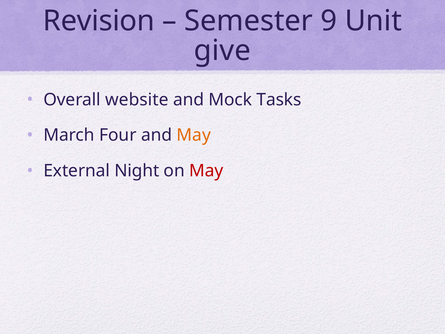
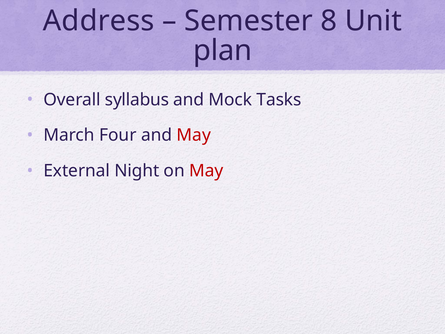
Revision: Revision -> Address
9: 9 -> 8
give: give -> plan
website: website -> syllabus
May at (194, 135) colour: orange -> red
